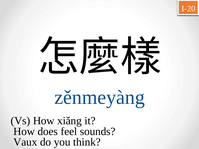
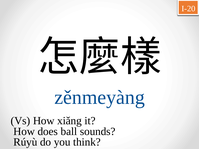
feel: feel -> ball
Vaux: Vaux -> Rúyù
